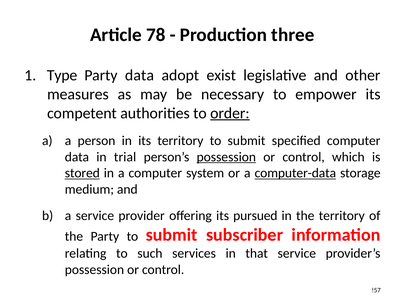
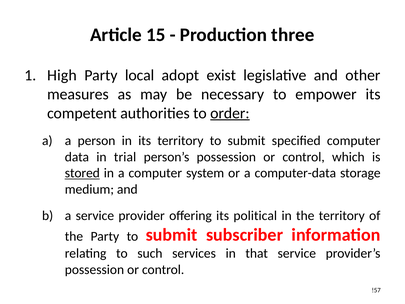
78: 78 -> 15
Type: Type -> High
Party data: data -> local
possession at (226, 157) underline: present -> none
computer-data underline: present -> none
pursued: pursued -> political
